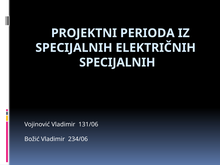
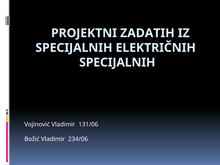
PERIODA: PERIODA -> ZADATIH
